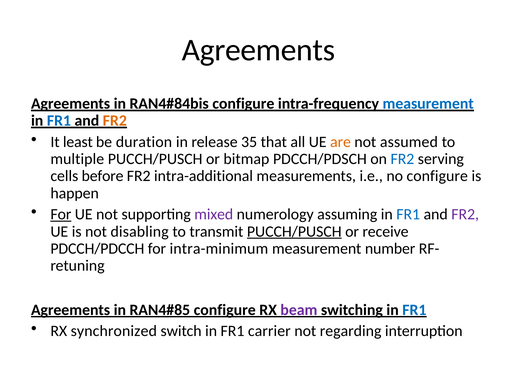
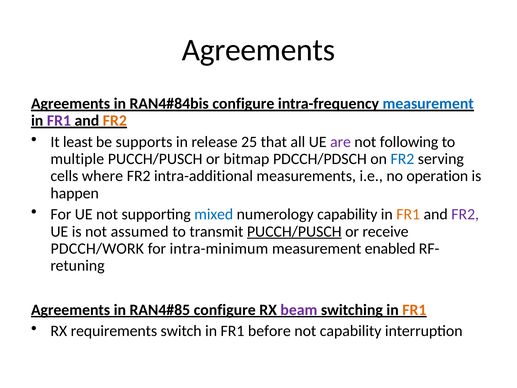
FR1 at (59, 121) colour: blue -> purple
duration: duration -> supports
35: 35 -> 25
are colour: orange -> purple
assumed: assumed -> following
before: before -> where
no configure: configure -> operation
For at (61, 214) underline: present -> none
mixed colour: purple -> blue
numerology assuming: assuming -> capability
FR1 at (408, 214) colour: blue -> orange
disabling: disabling -> assumed
PDCCH/PDCCH: PDCCH/PDCCH -> PDCCH/WORK
number: number -> enabled
FR1 at (414, 310) colour: blue -> orange
synchronized: synchronized -> requirements
carrier: carrier -> before
not regarding: regarding -> capability
